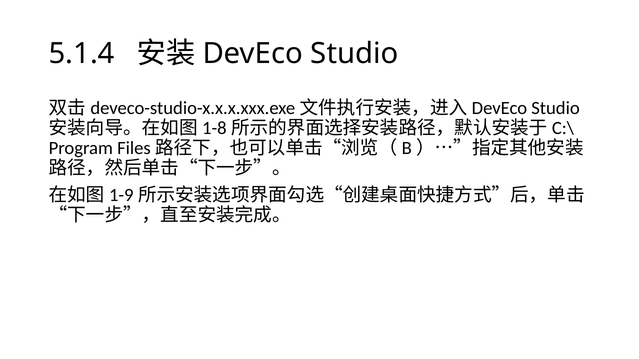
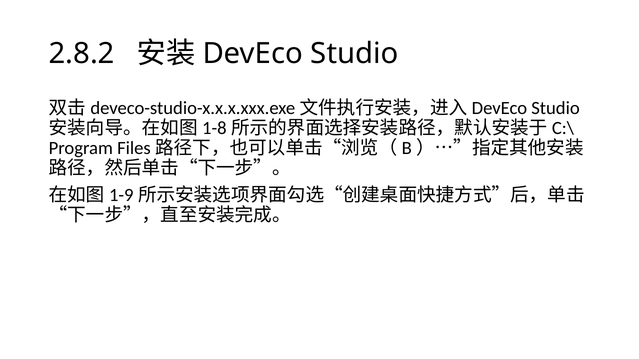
5.1.4: 5.1.4 -> 2.8.2
